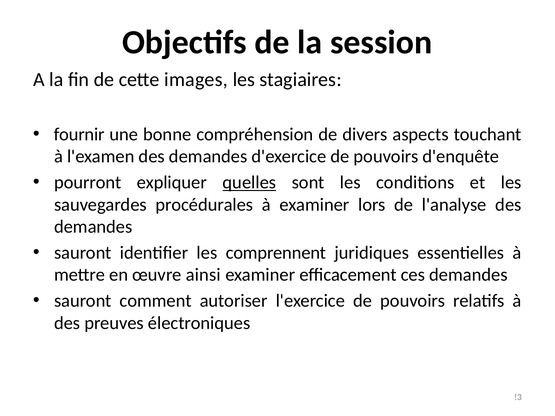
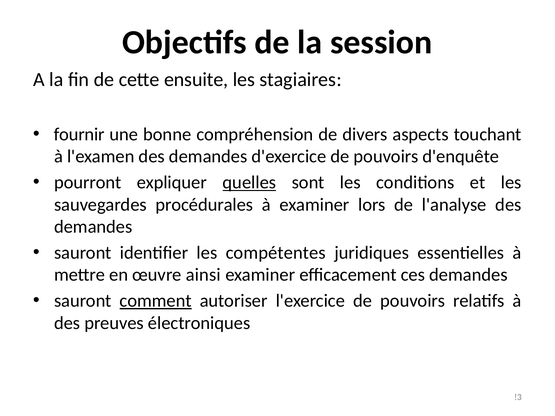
images: images -> ensuite
comprennent: comprennent -> compétentes
comment underline: none -> present
